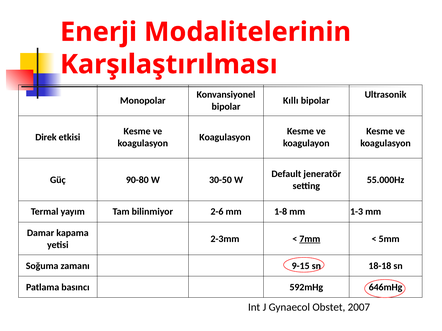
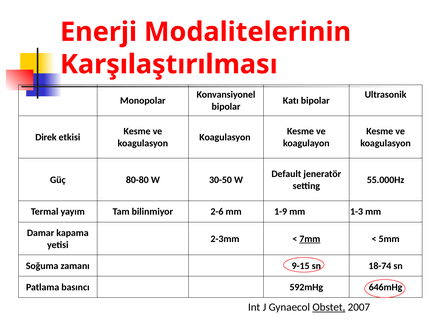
Kıllı: Kıllı -> Katı
90-80: 90-80 -> 80-80
1-8: 1-8 -> 1-9
18-18: 18-18 -> 18-74
Obstet underline: none -> present
